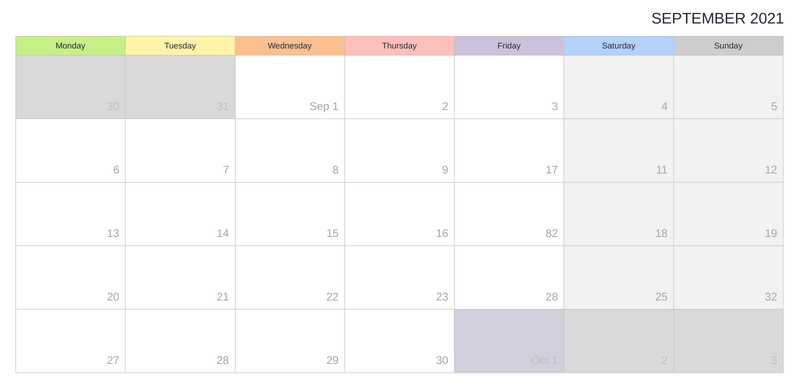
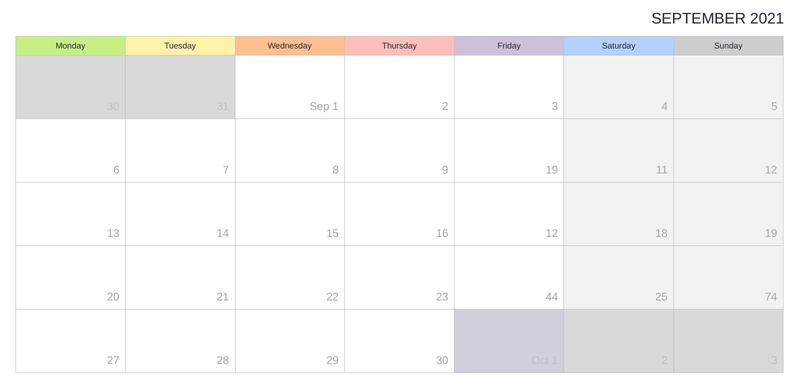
9 17: 17 -> 19
16 82: 82 -> 12
23 28: 28 -> 44
32: 32 -> 74
